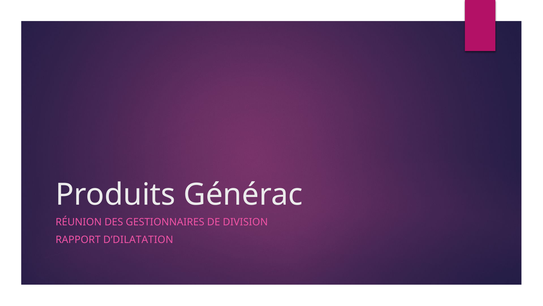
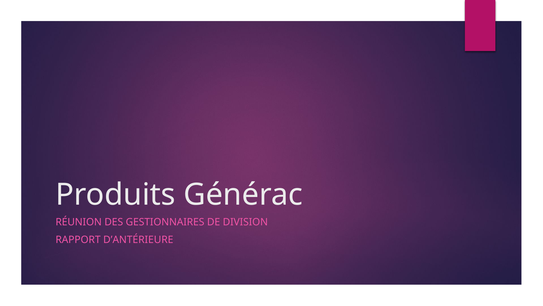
D’DILATATION: D’DILATATION -> D’ANTÉRIEURE
